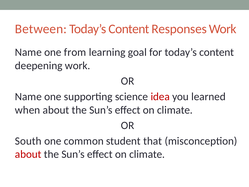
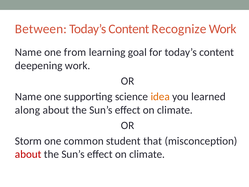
Responses: Responses -> Recognize
idea colour: red -> orange
when: when -> along
South: South -> Storm
